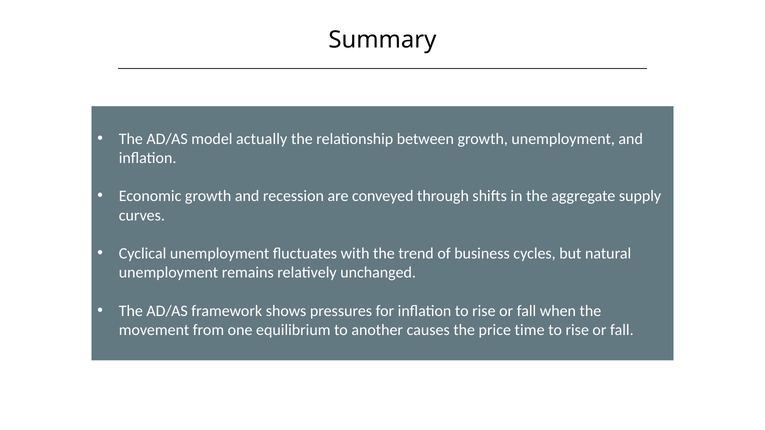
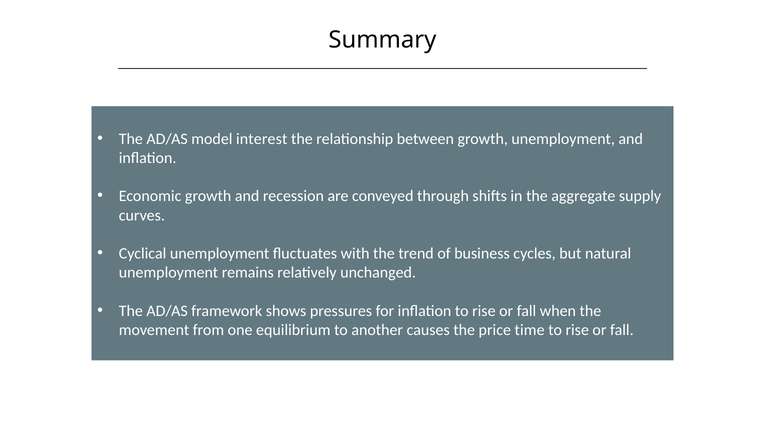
actually: actually -> interest
